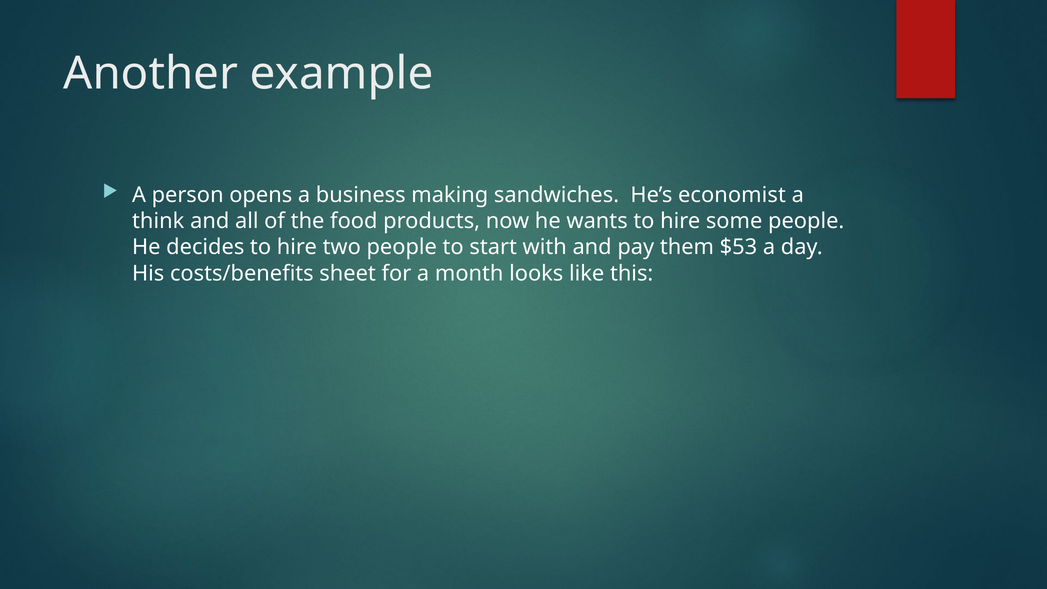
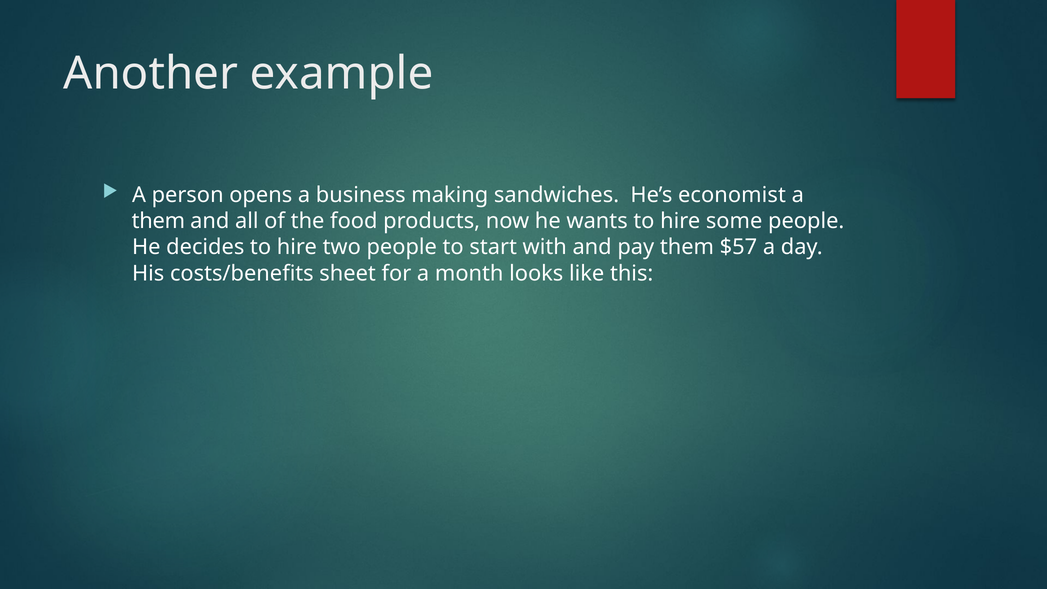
think at (158, 221): think -> them
$53: $53 -> $57
